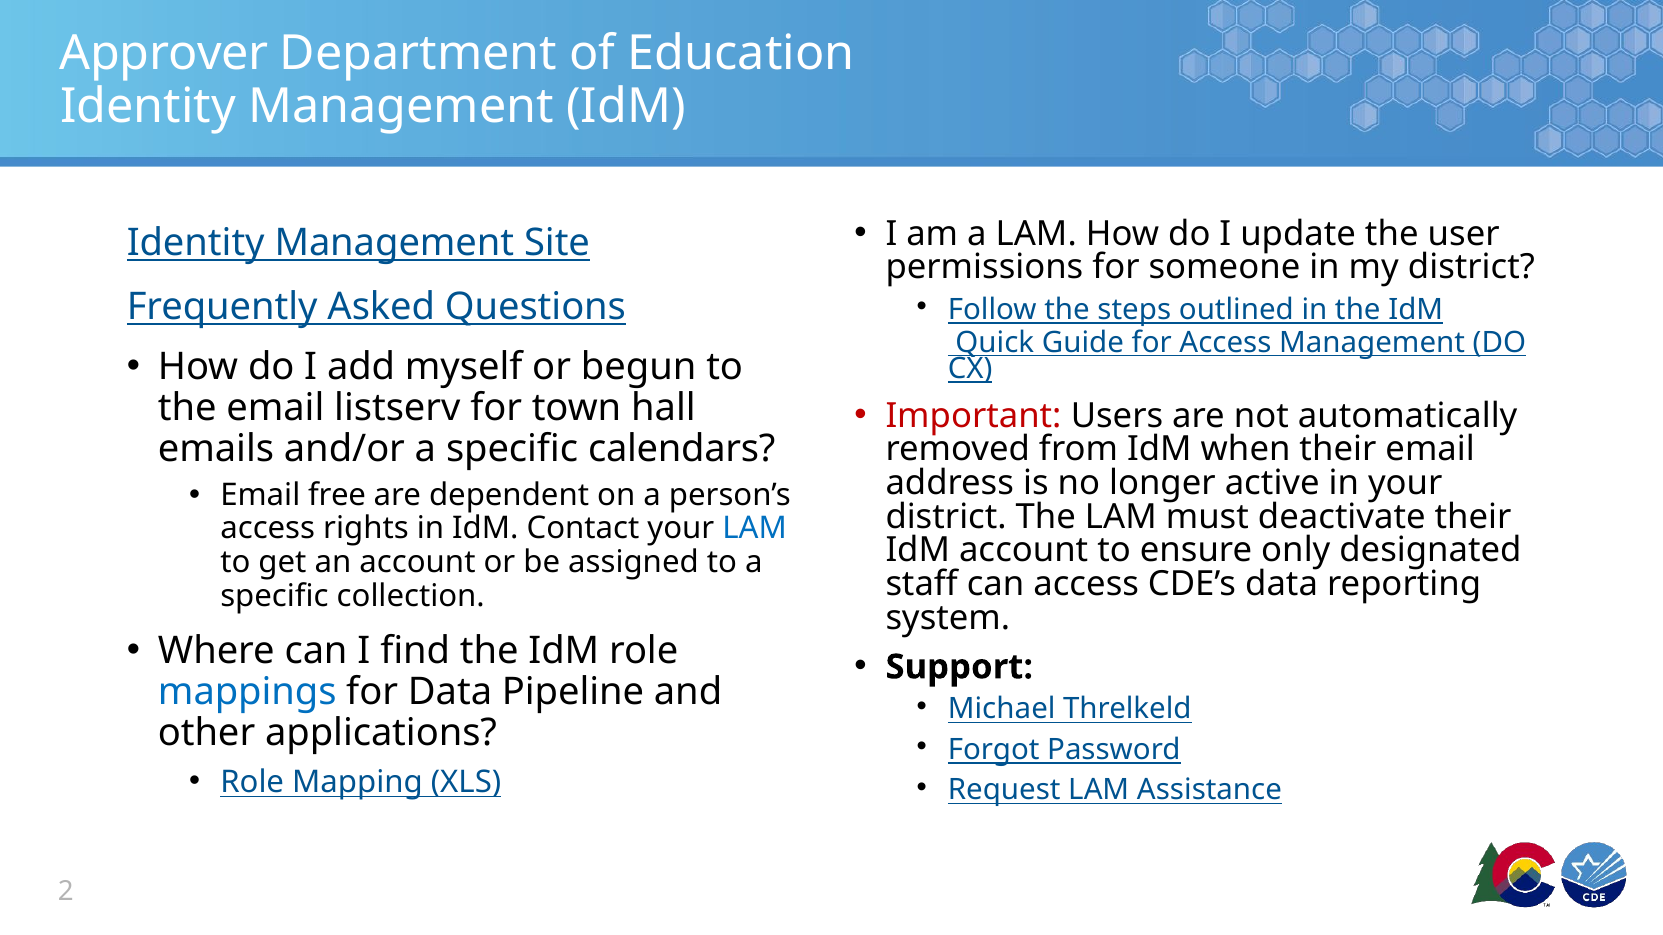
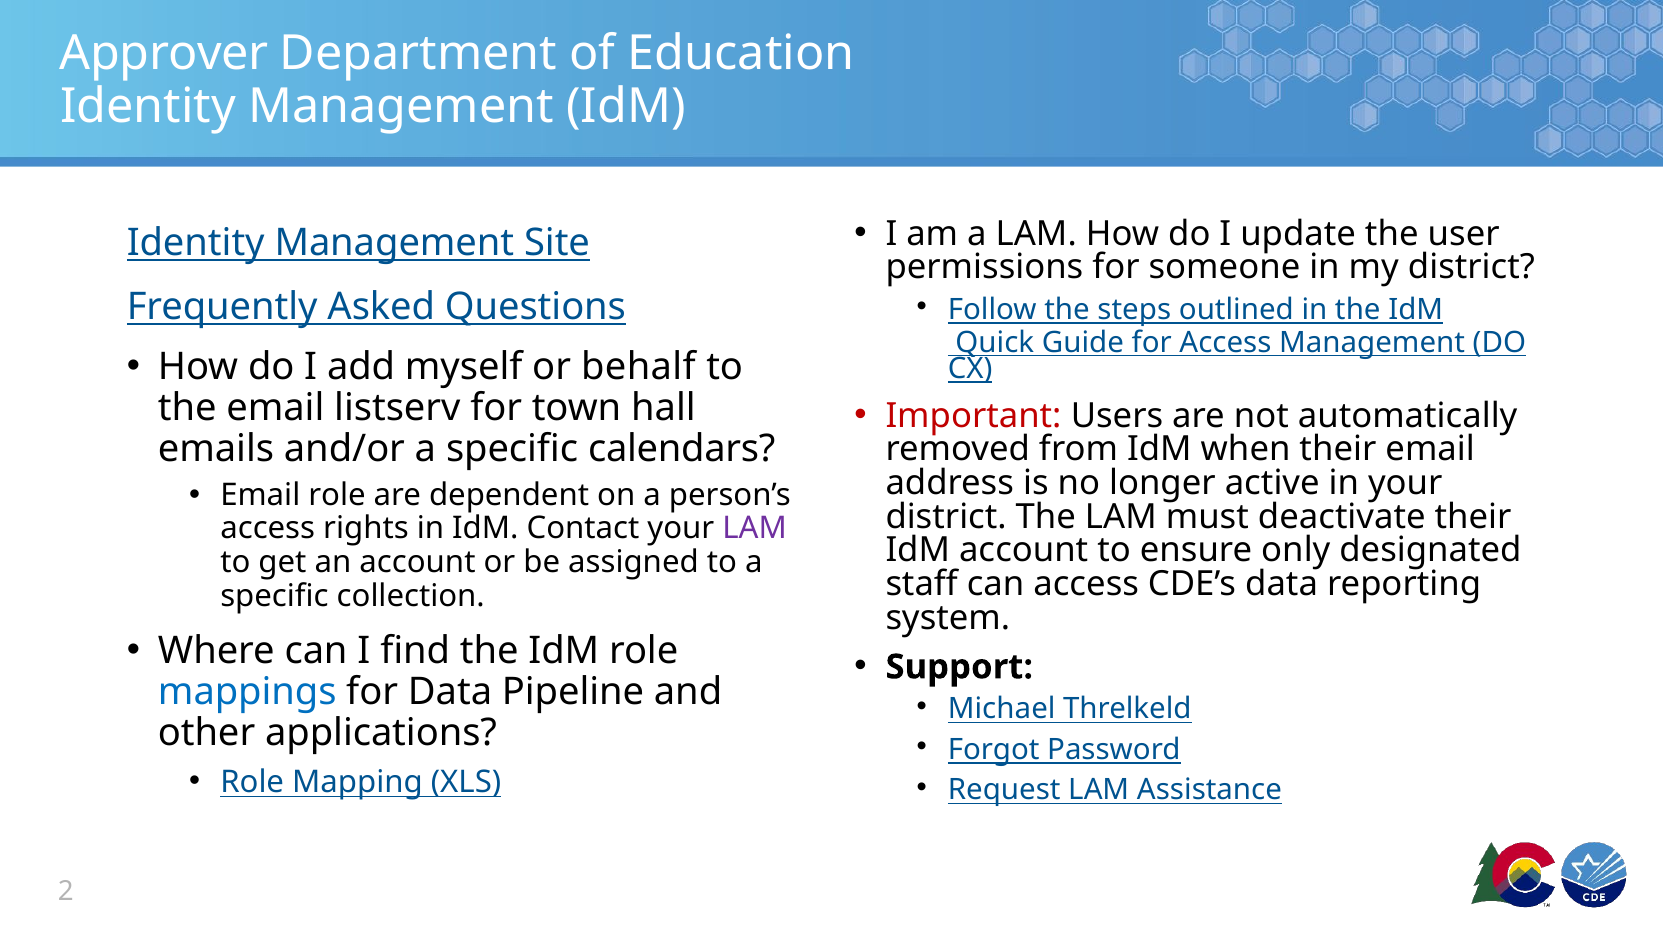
begun: begun -> behalf
Email free: free -> role
LAM at (755, 529) colour: blue -> purple
